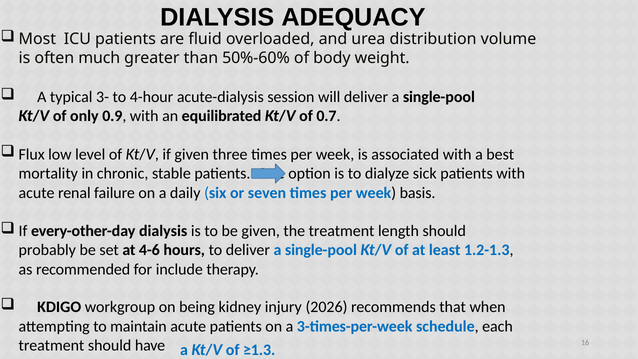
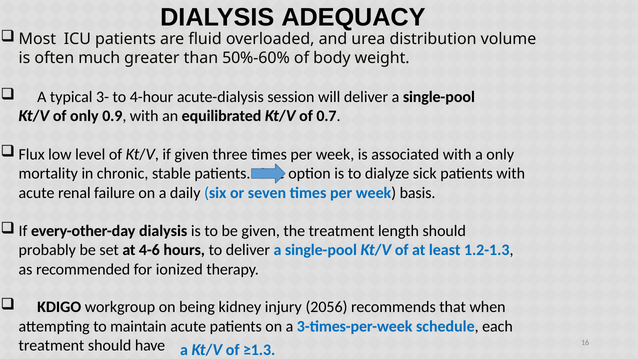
a best: best -> only
include: include -> ionized
2026: 2026 -> 2056
